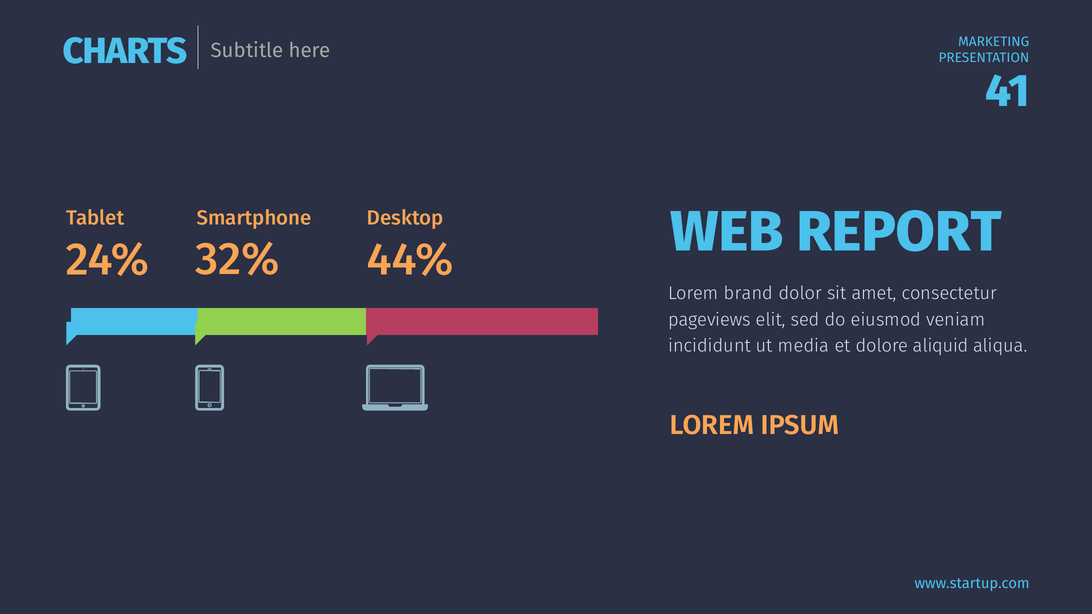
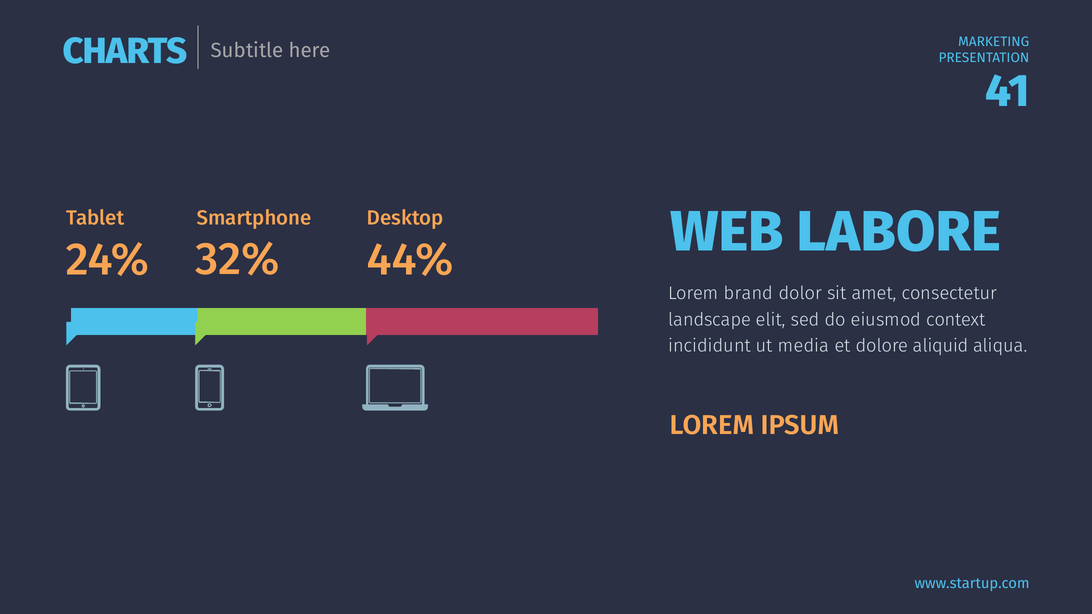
REPORT: REPORT -> LABORE
pageviews: pageviews -> landscape
veniam: veniam -> context
